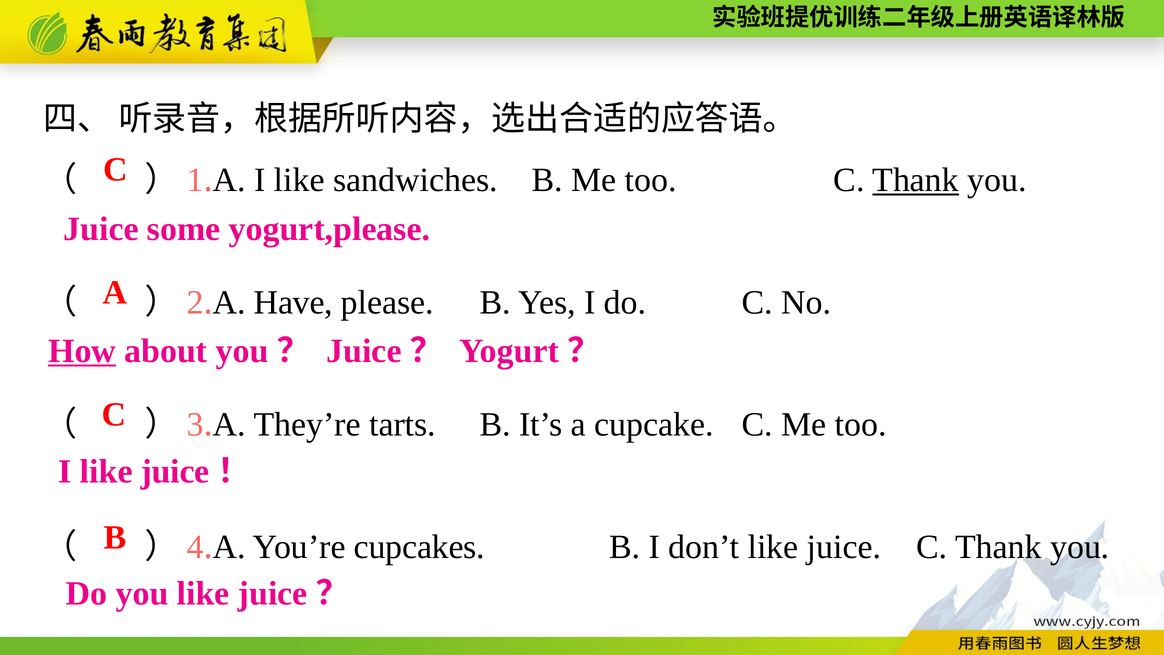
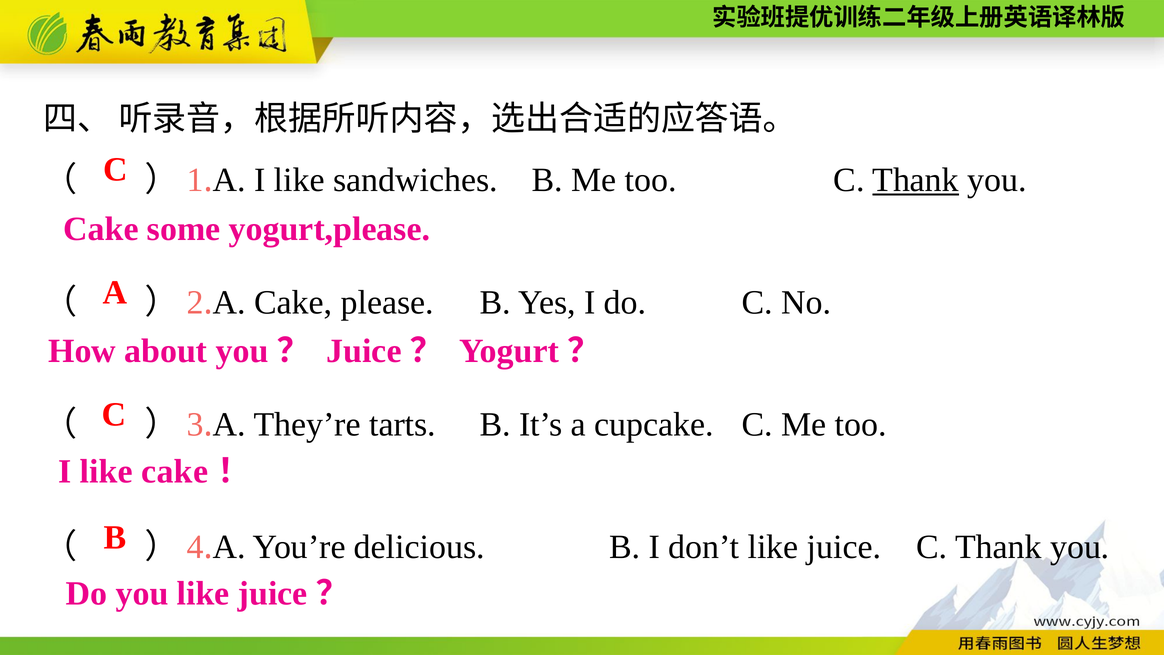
Juice at (101, 229): Juice -> Cake
A Have: Have -> Cake
How underline: present -> none
I like juice: juice -> cake
cupcakes: cupcakes -> delicious
